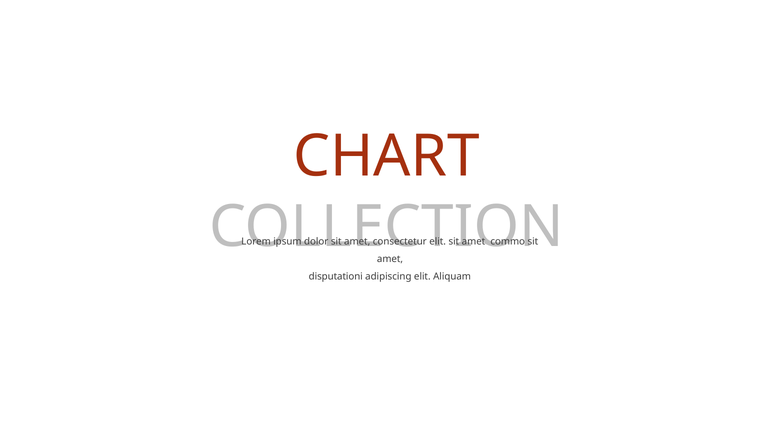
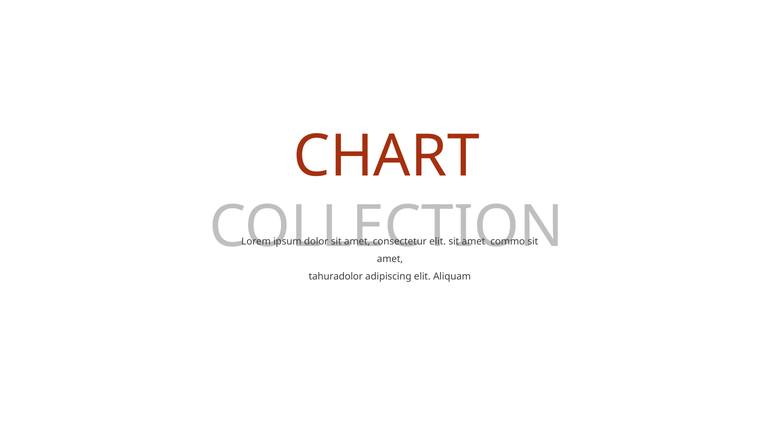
disputationi: disputationi -> tahuradolor
